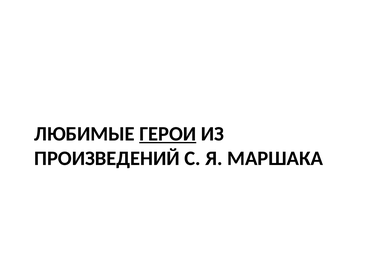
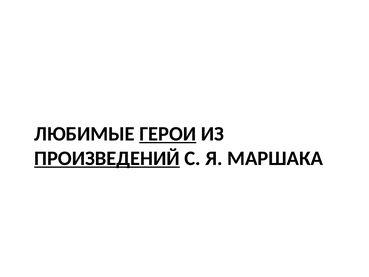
ПРОИЗВЕДЕНИЙ underline: none -> present
